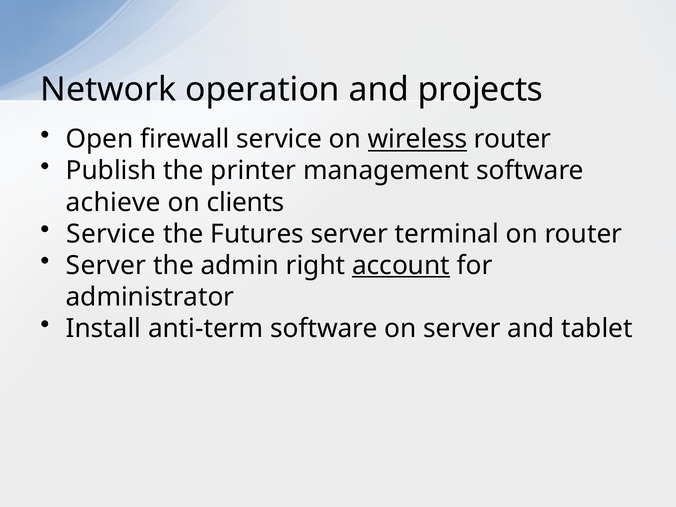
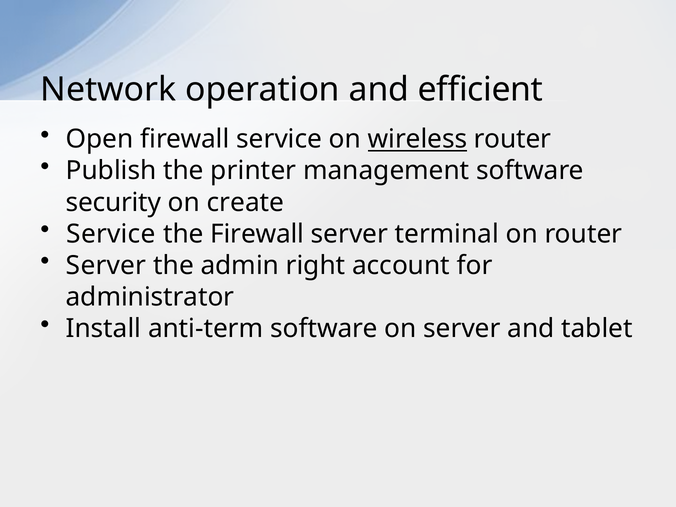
projects: projects -> efficient
achieve: achieve -> security
clients: clients -> create
the Futures: Futures -> Firewall
account underline: present -> none
